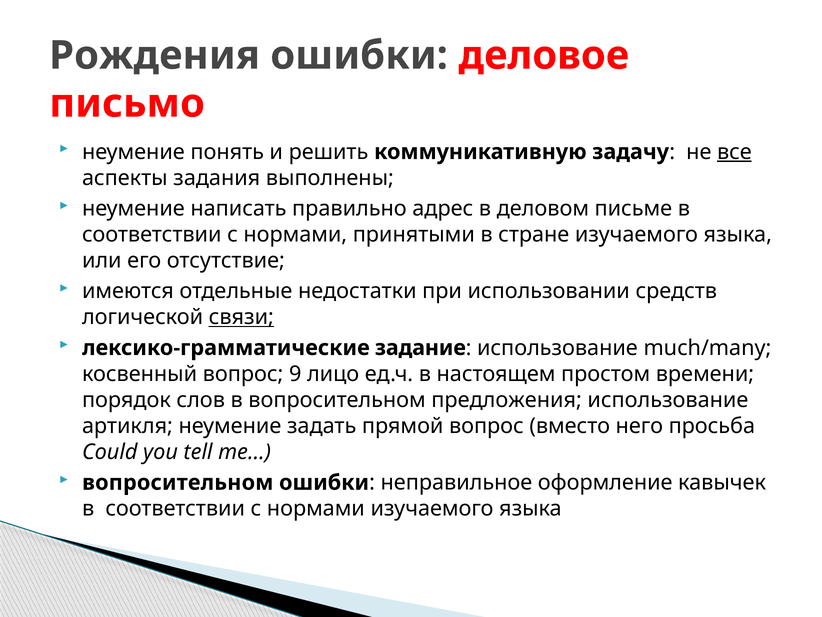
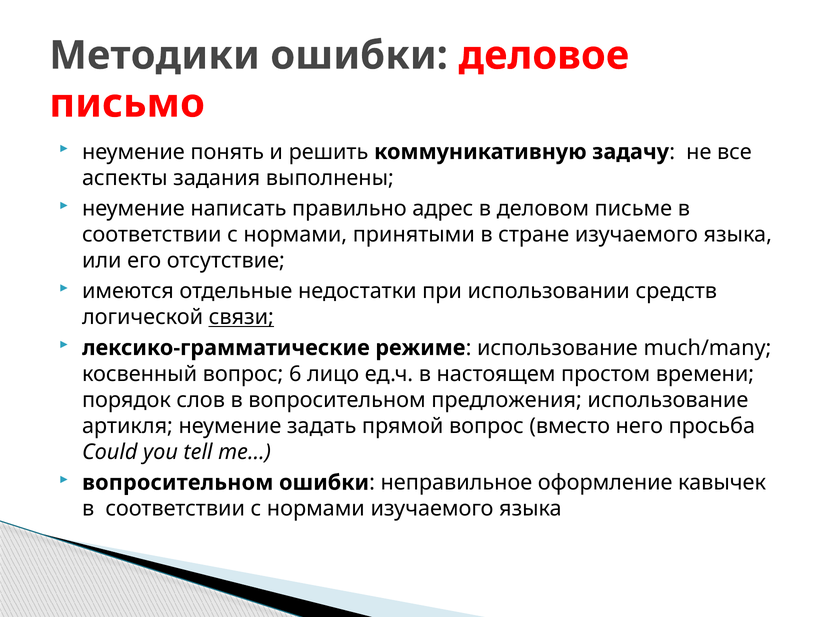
Рождения: Рождения -> Методики
все underline: present -> none
задание: задание -> режиме
9: 9 -> 6
